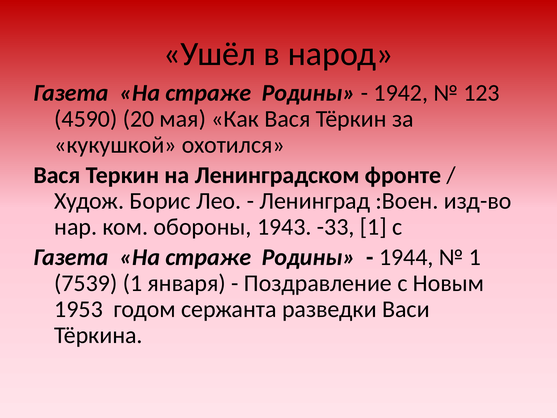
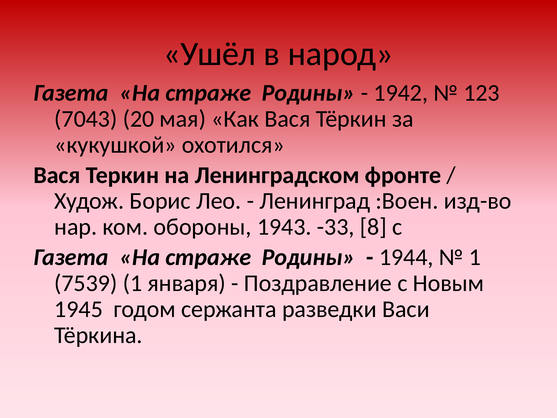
4590: 4590 -> 7043
-33 1: 1 -> 8
1953: 1953 -> 1945
